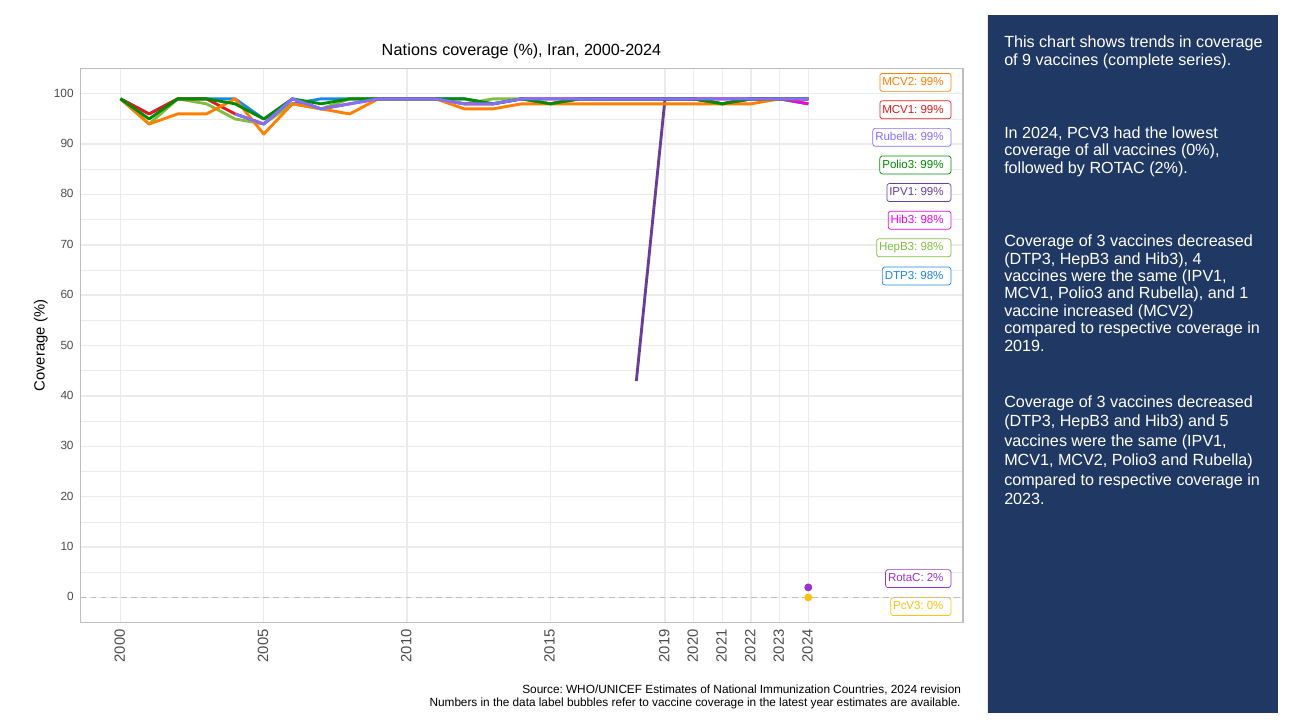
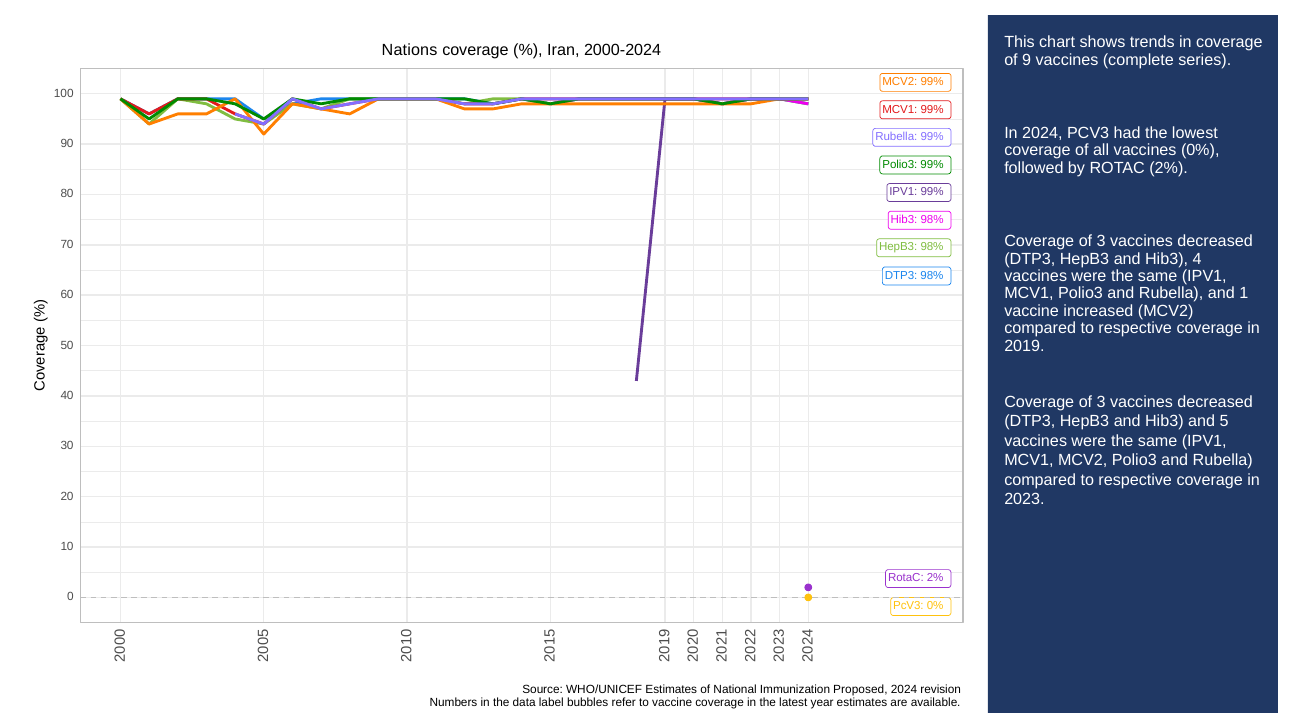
Countries: Countries -> Proposed
